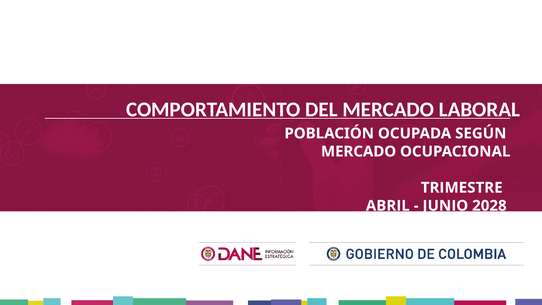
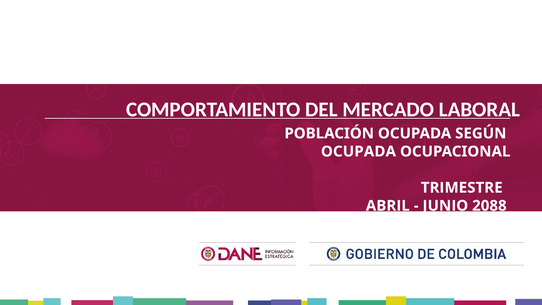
MERCADO at (359, 151): MERCADO -> OCUPADA
2028: 2028 -> 2088
